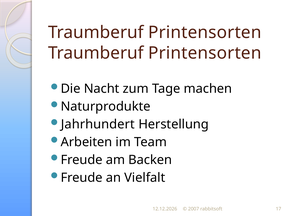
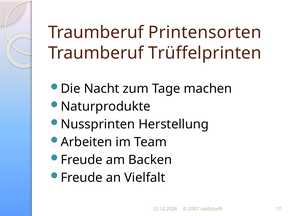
Printensorten at (205, 53): Printensorten -> Trüffelprinten
Jahrhundert: Jahrhundert -> Nussprinten
